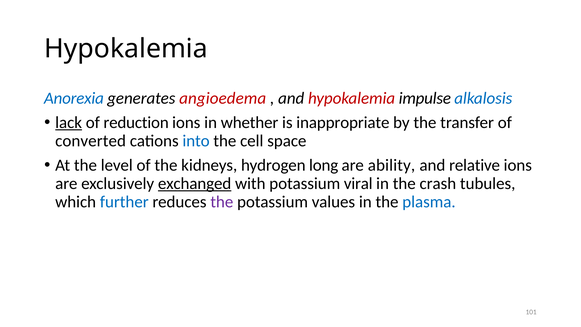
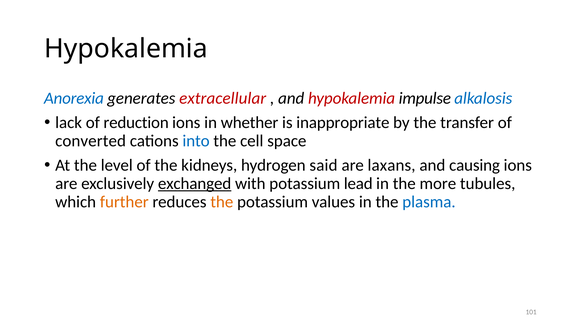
angioedema: angioedema -> extracellular
lack underline: present -> none
long: long -> said
ability: ability -> laxans
relative: relative -> causing
viral: viral -> lead
crash: crash -> more
further colour: blue -> orange
the at (222, 202) colour: purple -> orange
